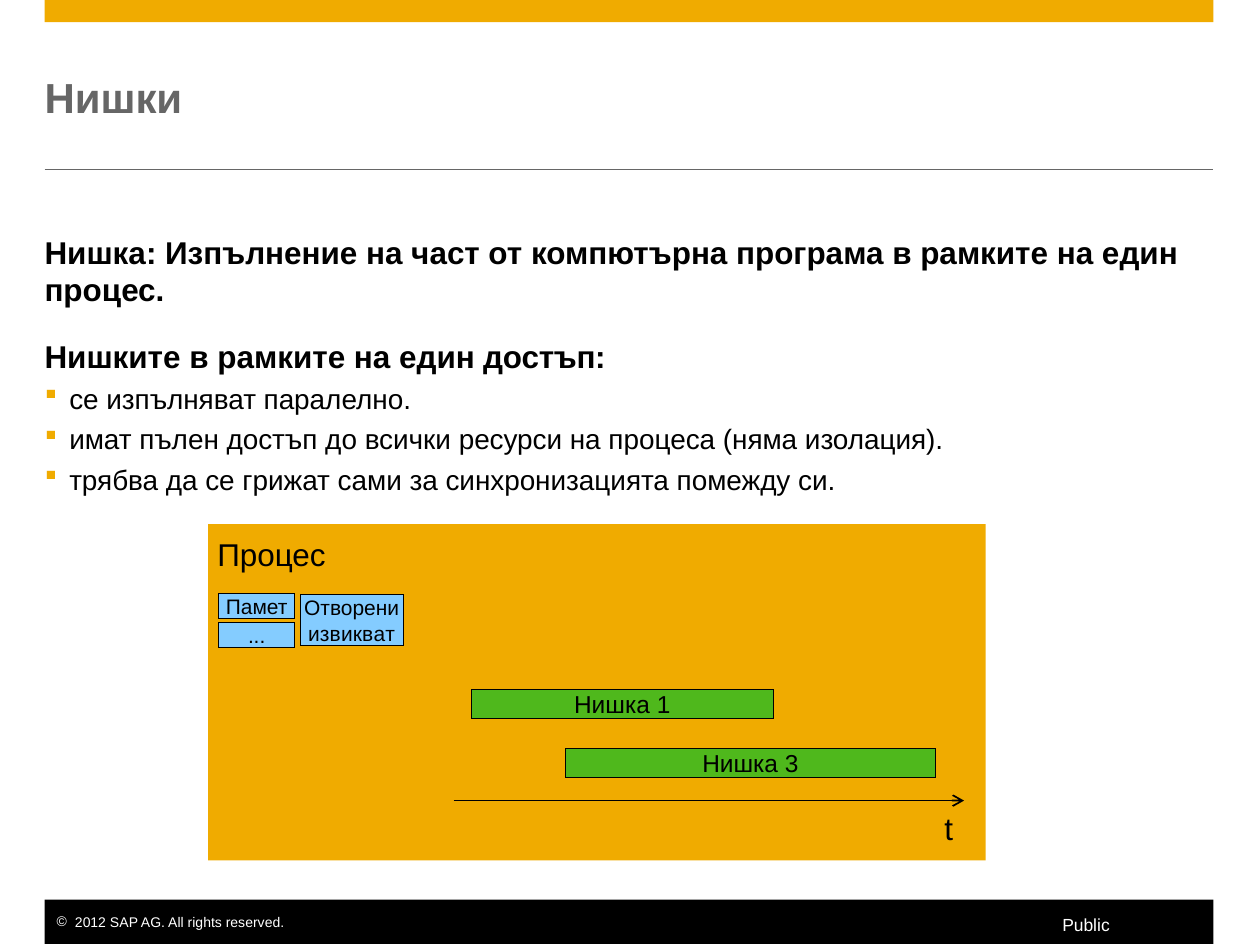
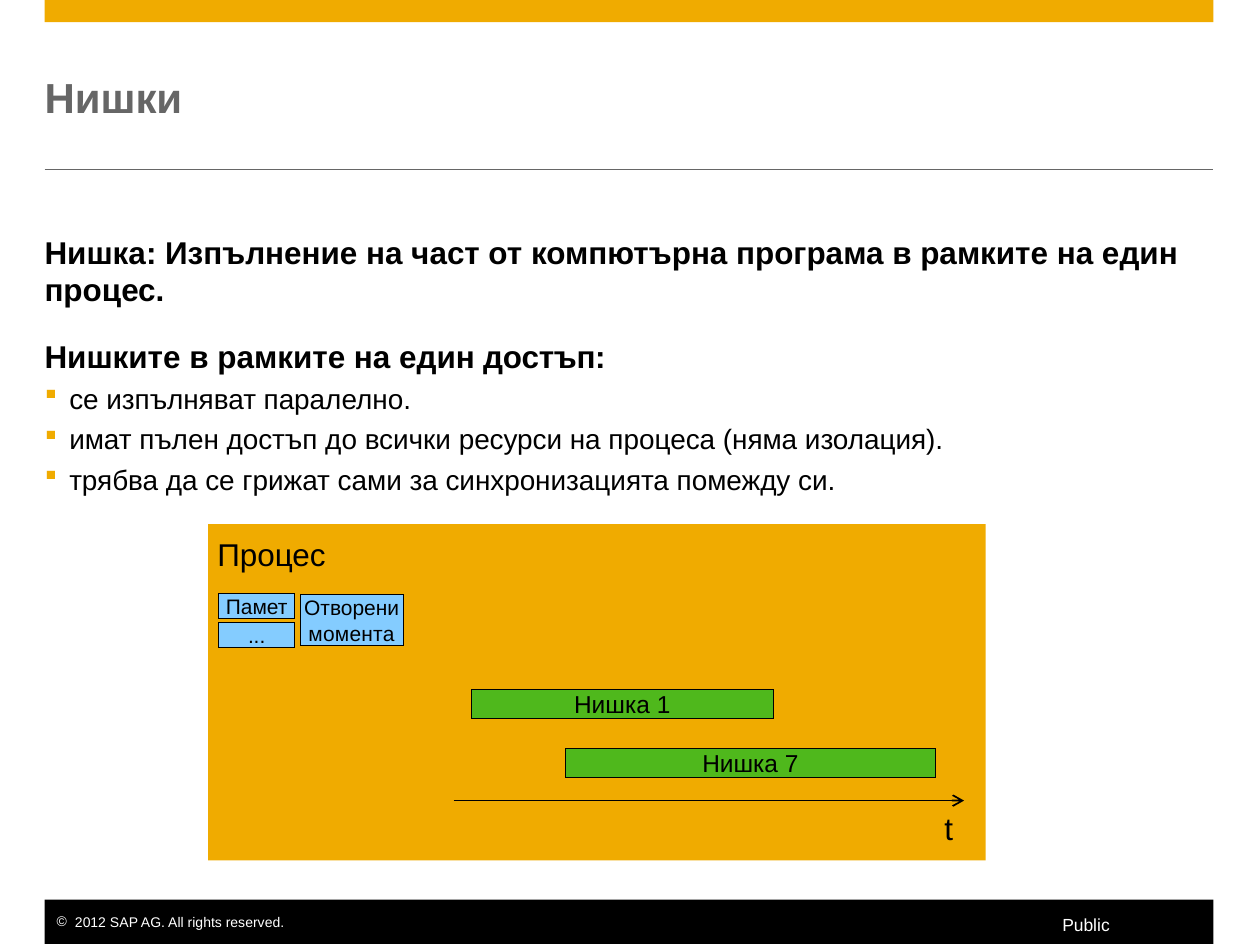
извикват: извикват -> момента
3: 3 -> 7
